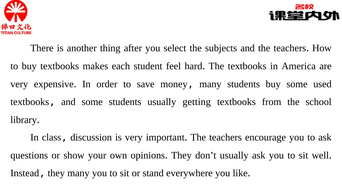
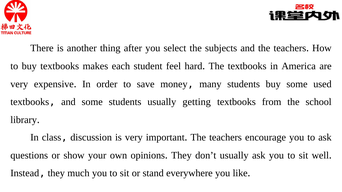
they many: many -> much
